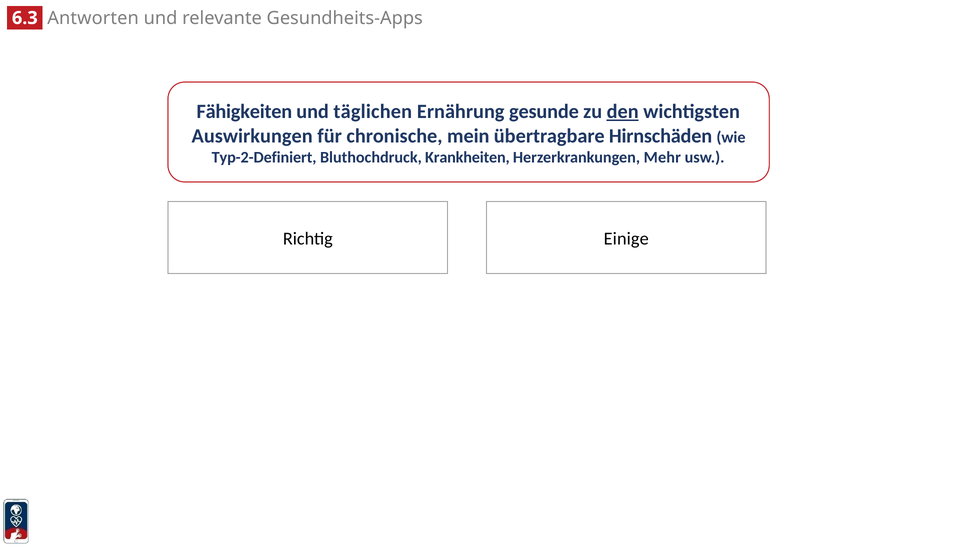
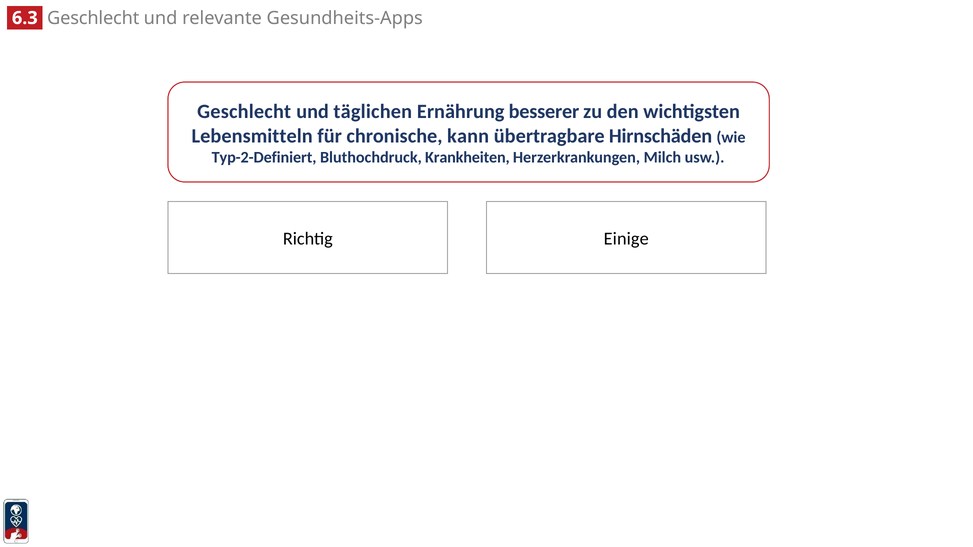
Antworten at (93, 18): Antworten -> Geschlecht
Fähigkeiten at (244, 112): Fähigkeiten -> Geschlecht
gesunde: gesunde -> besserer
den underline: present -> none
Auswirkungen: Auswirkungen -> Lebensmitteln
mein: mein -> kann
Mehr: Mehr -> Milch
